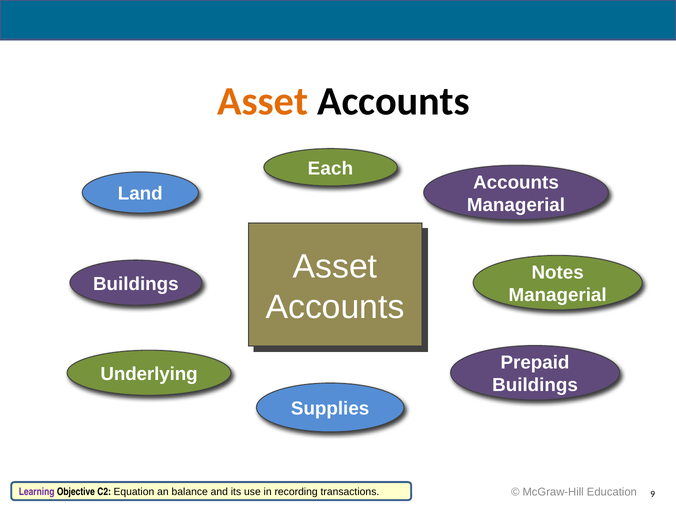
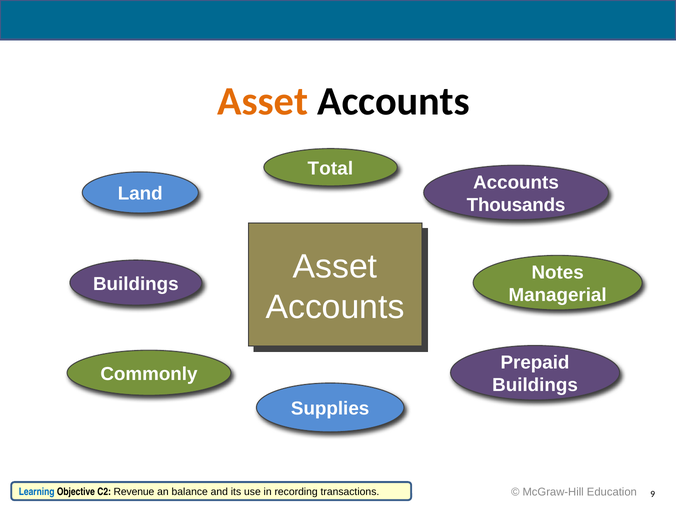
Each: Each -> Total
Managerial at (516, 205): Managerial -> Thousands
Underlying: Underlying -> Commonly
Learning colour: purple -> blue
Equation: Equation -> Revenue
